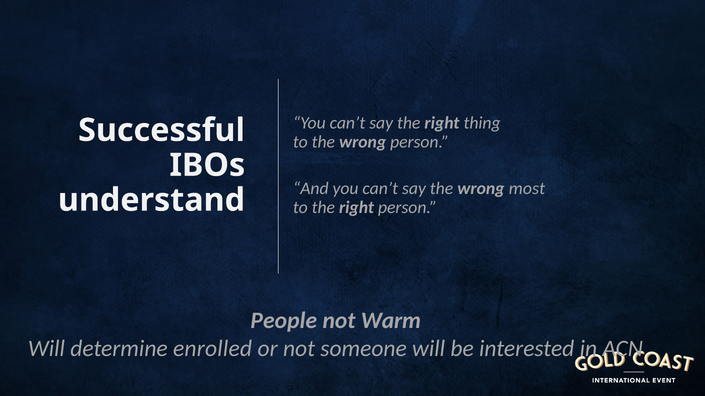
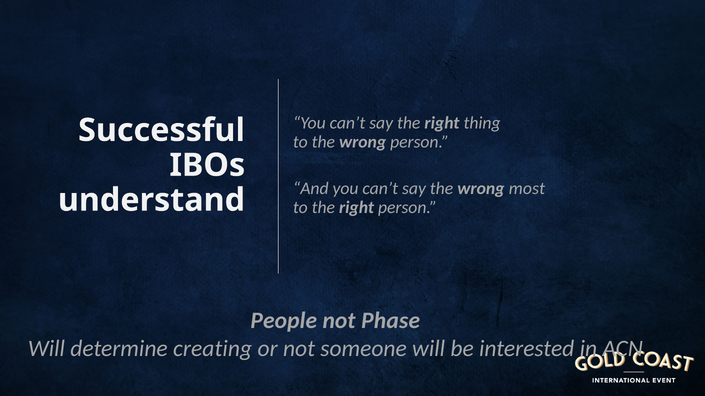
Warm: Warm -> Phase
enrolled: enrolled -> creating
